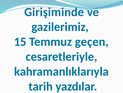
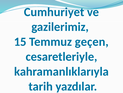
Girişiminde: Girişiminde -> Cumhuriyet
